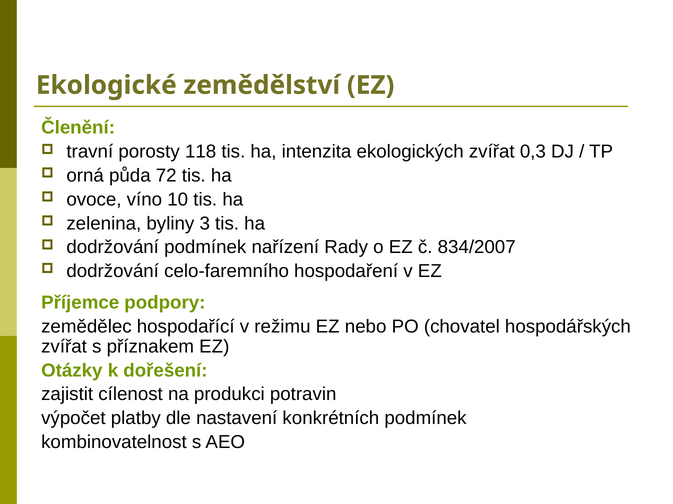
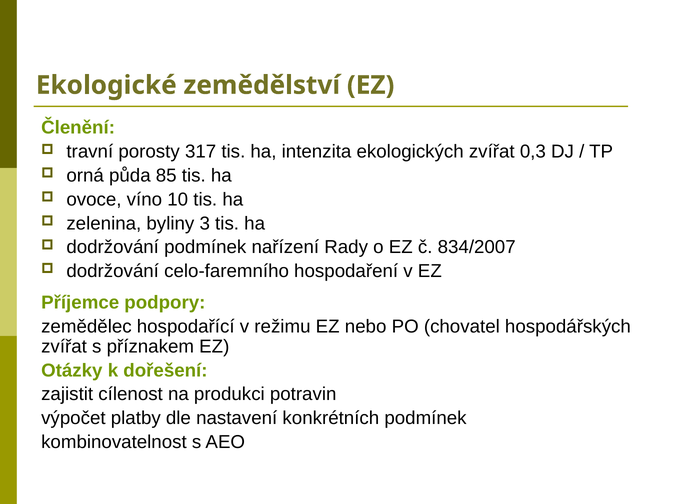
118: 118 -> 317
72: 72 -> 85
